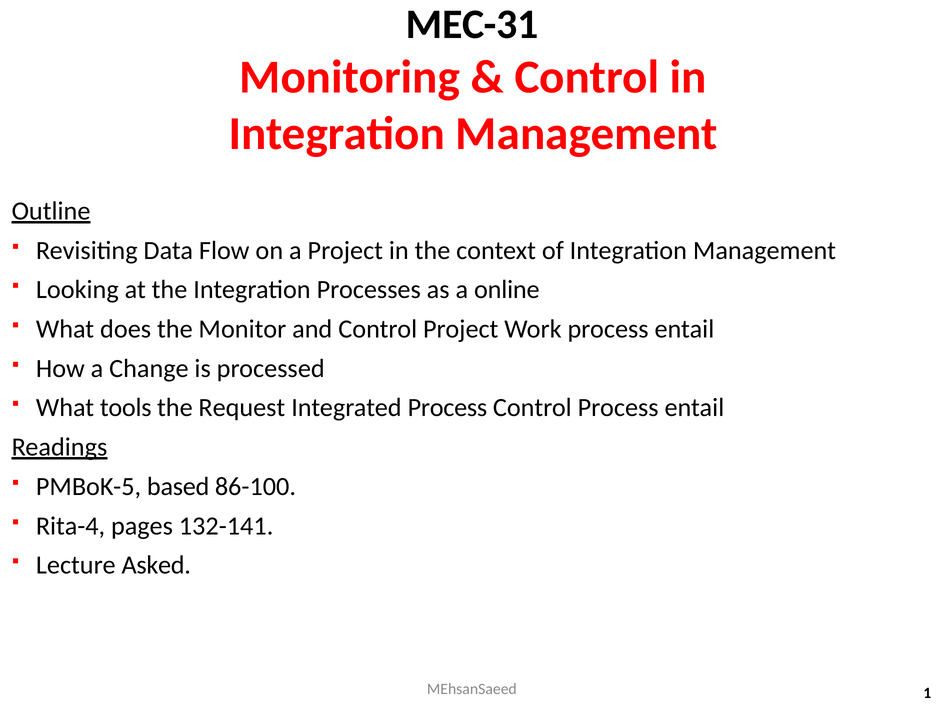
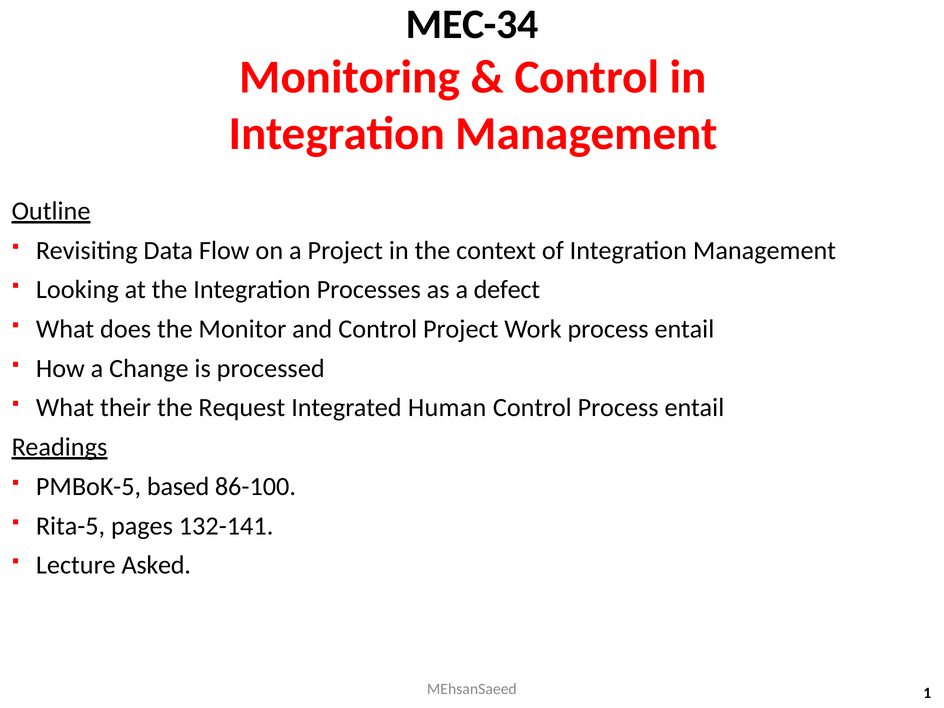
MEC-31: MEC-31 -> MEC-34
online: online -> defect
tools: tools -> their
Integrated Process: Process -> Human
Rita-4: Rita-4 -> Rita-5
